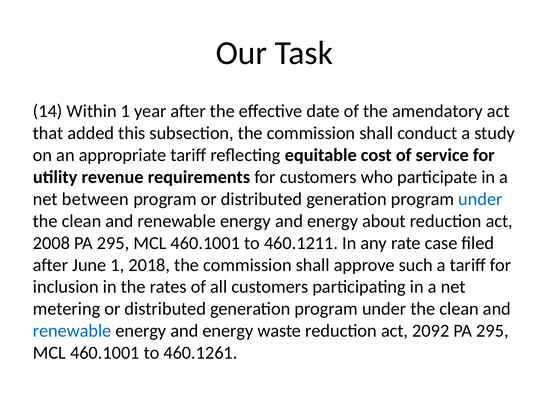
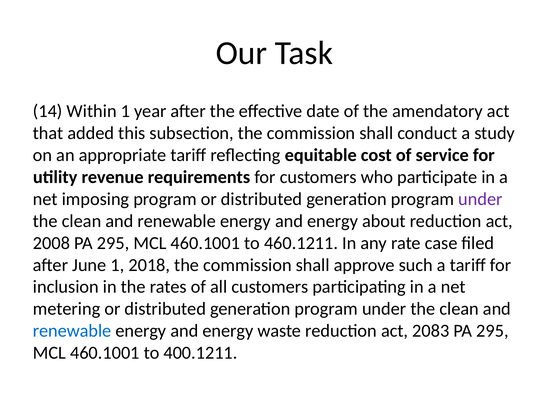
between: between -> imposing
under at (480, 199) colour: blue -> purple
2092: 2092 -> 2083
460.1261: 460.1261 -> 400.1211
